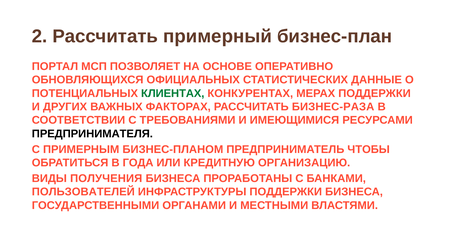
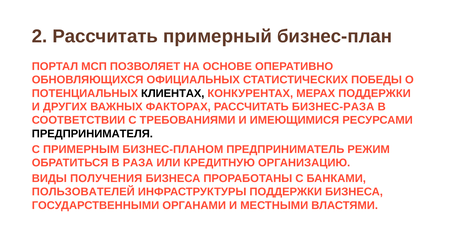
ДАННЫЕ: ДАННЫЕ -> ПОБЕДЫ
КЛИЕНТАХ colour: green -> black
ЧТОБЫ: ЧТОБЫ -> РЕЖИМ
ГОДА: ГОДА -> РАЗА
